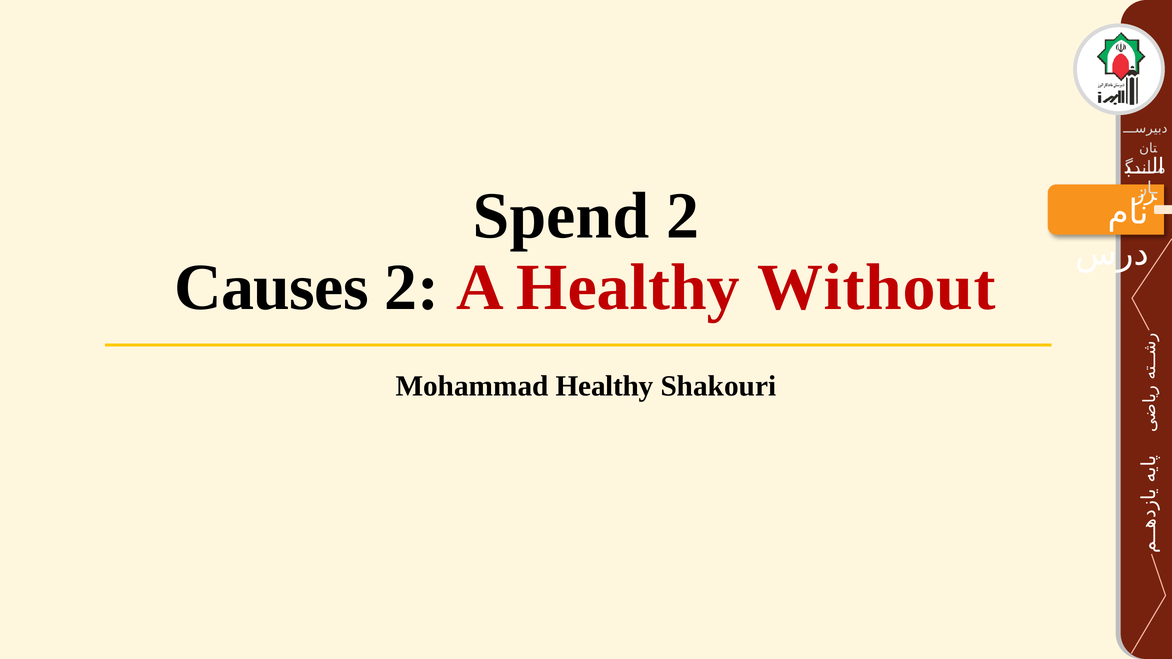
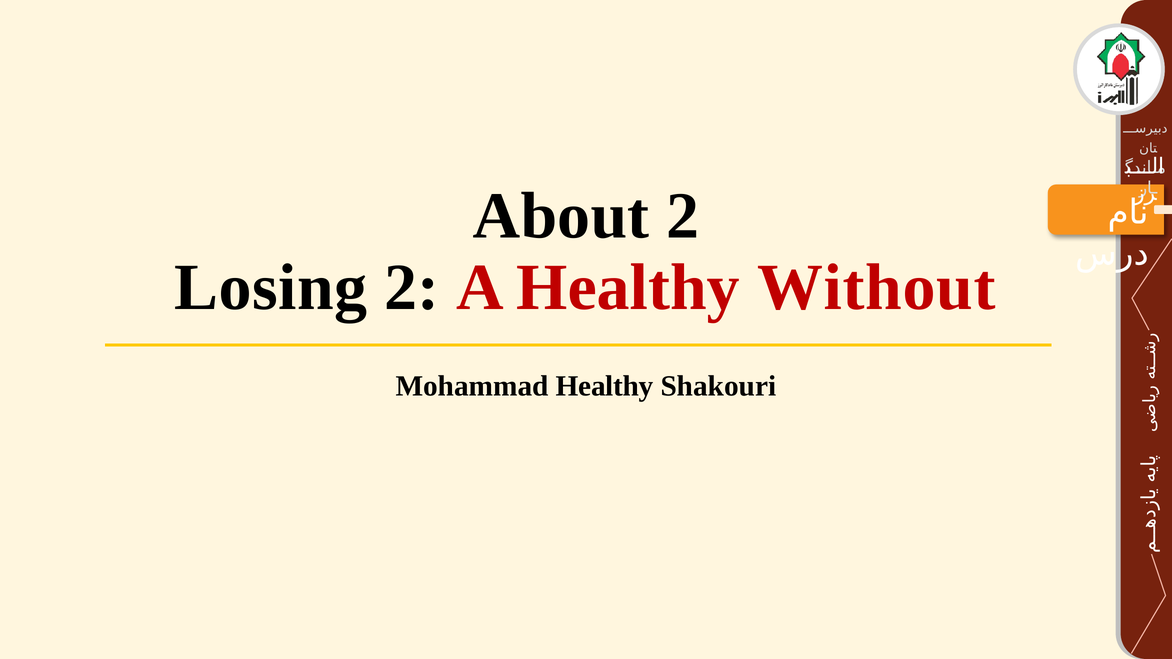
Spend: Spend -> About
Causes: Causes -> Losing
